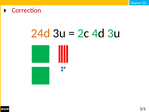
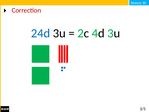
24d colour: orange -> blue
